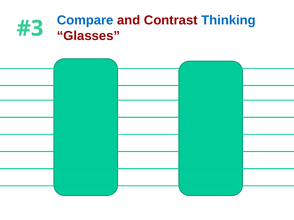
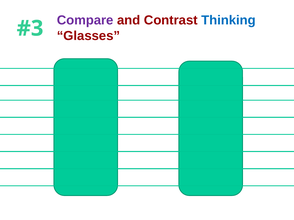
Compare colour: blue -> purple
